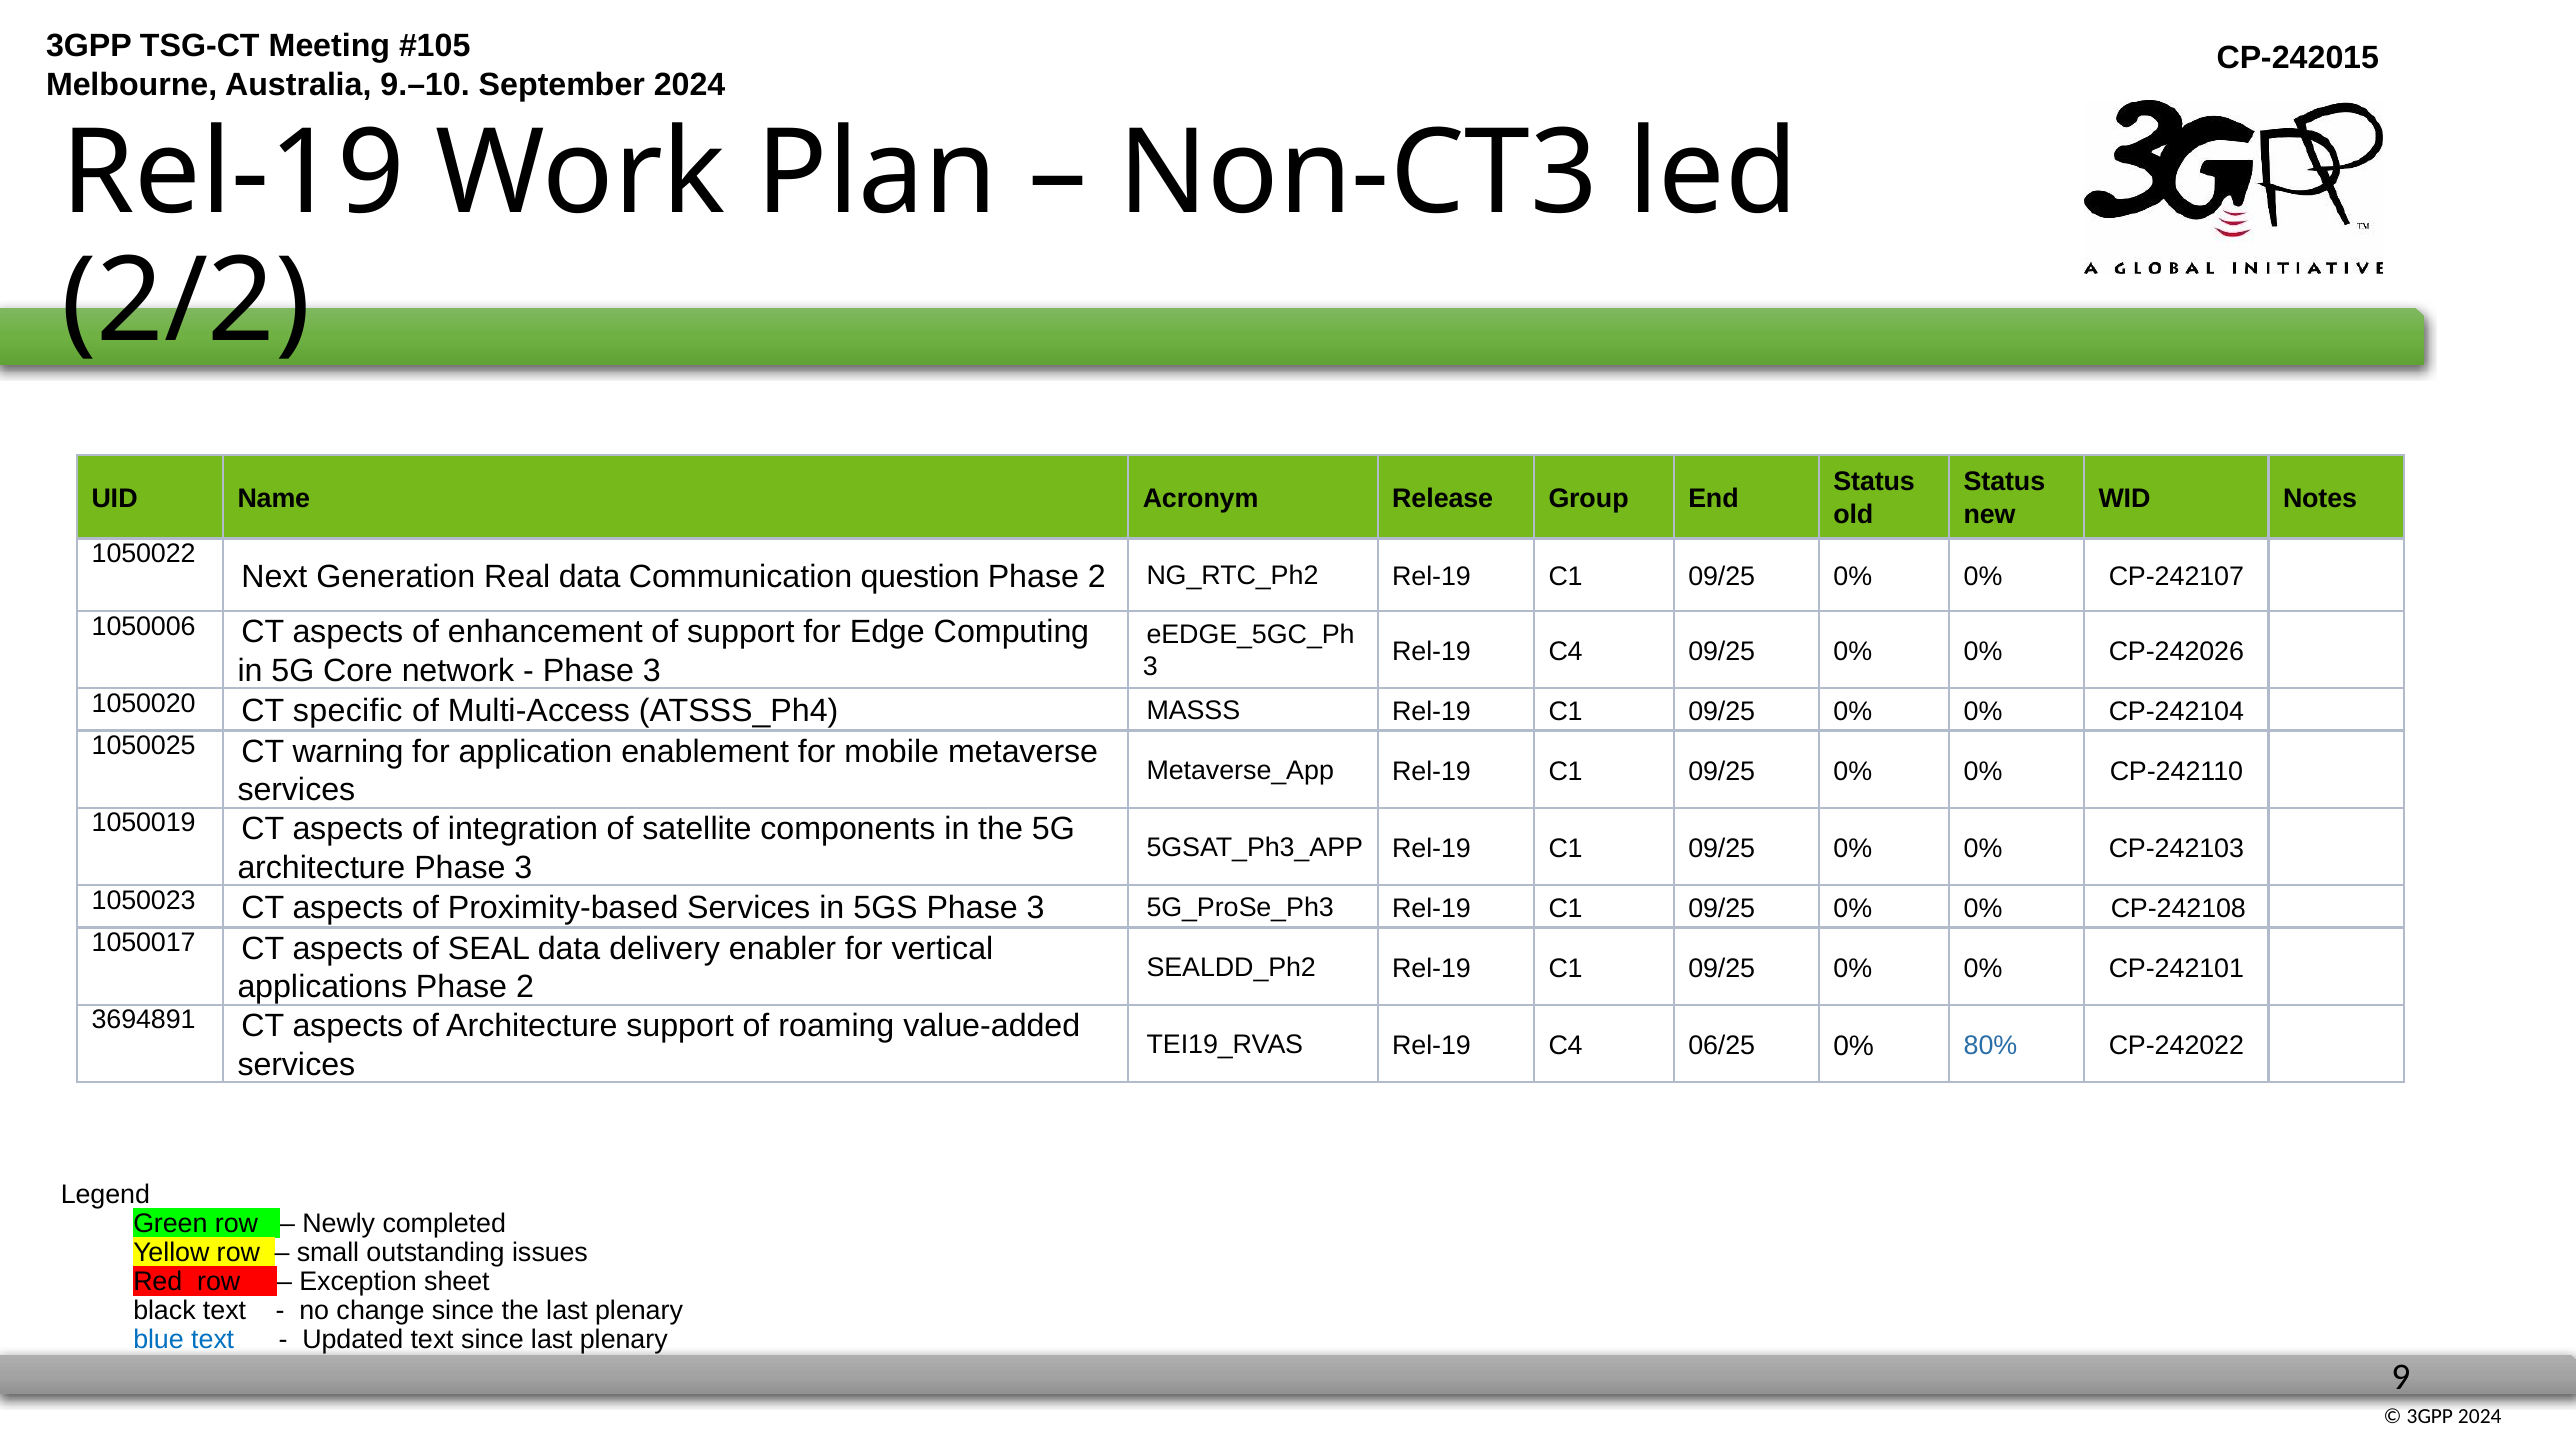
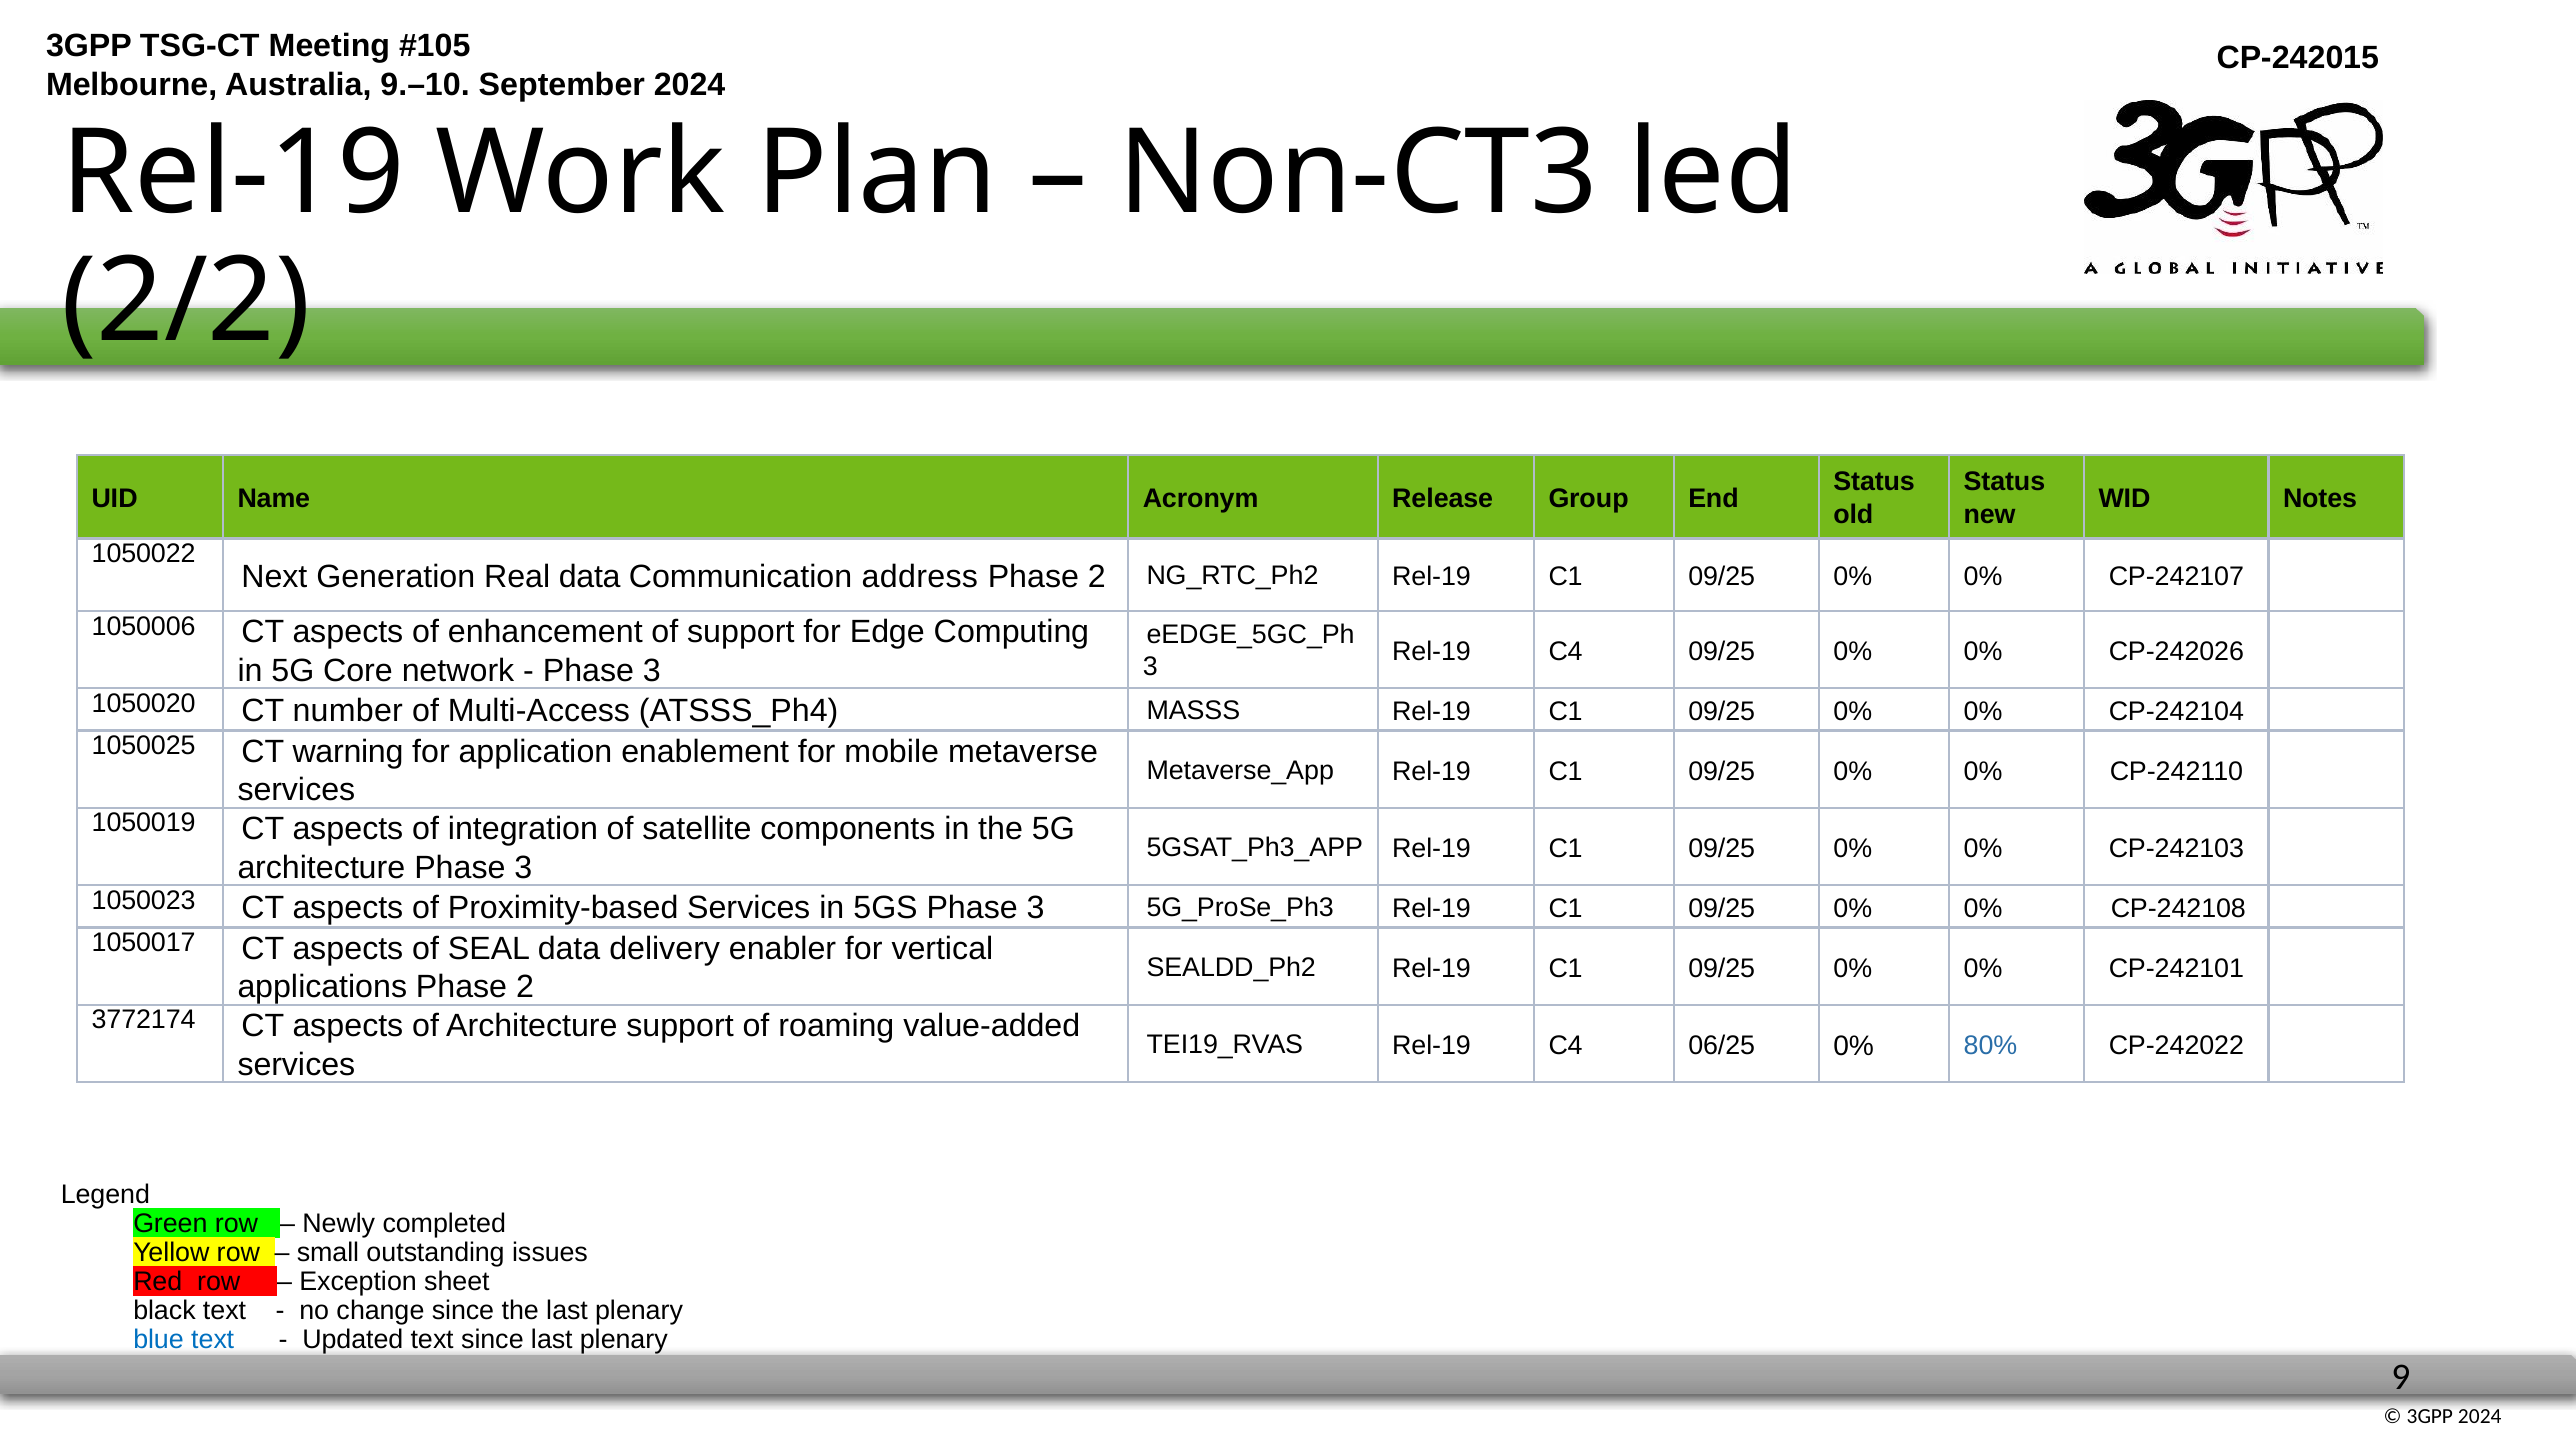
question: question -> address
specific: specific -> number
3694891: 3694891 -> 3772174
